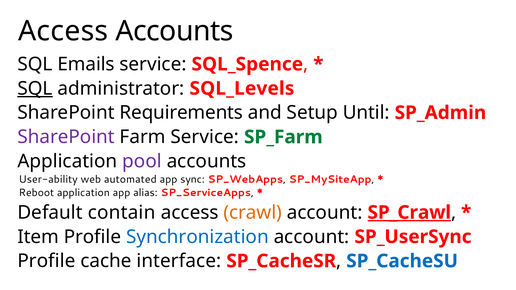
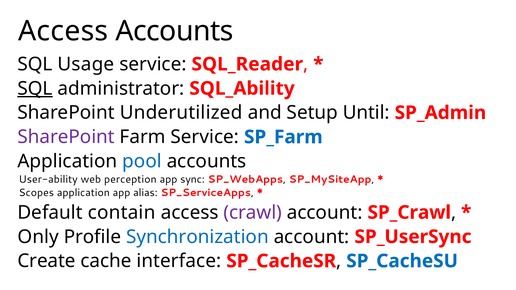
Emails: Emails -> Usage
SQL_Spence: SQL_Spence -> SQL_Reader
SQL_Levels: SQL_Levels -> SQL_Ability
Requirements: Requirements -> Underutilized
SP_Farm colour: green -> blue
pool colour: purple -> blue
automated: automated -> perception
Reboot: Reboot -> Scopes
crawl colour: orange -> purple
SP_Crawl underline: present -> none
Item: Item -> Only
Profile at (46, 261): Profile -> Create
